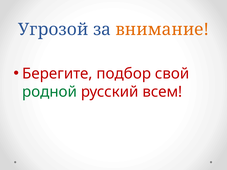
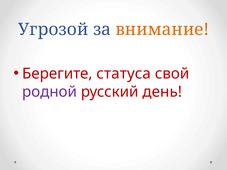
подбор: подбор -> статуса
родной colour: green -> purple
всем: всем -> день
